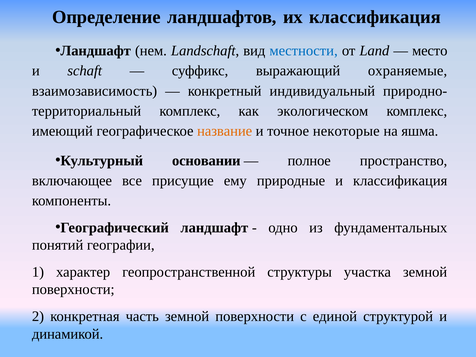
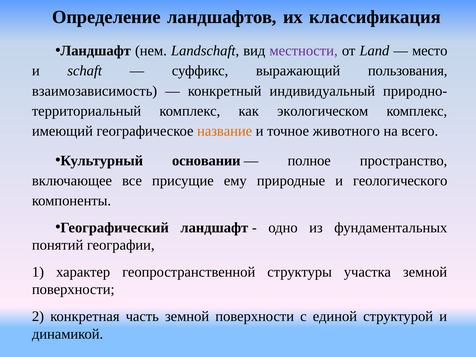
местности colour: blue -> purple
охраняемые: охраняемые -> пользования
некоторые: некоторые -> животного
яшма: яшма -> всего
и классификация: классификация -> геологического
